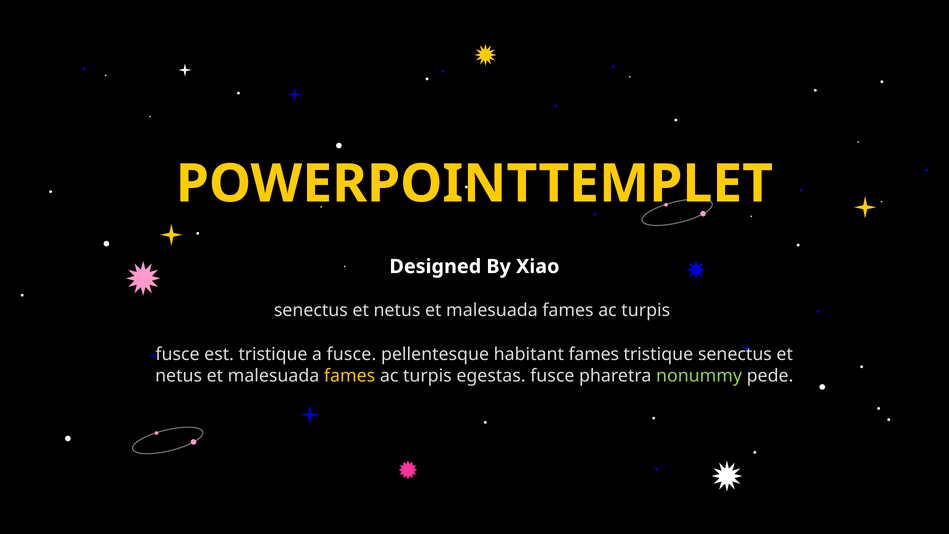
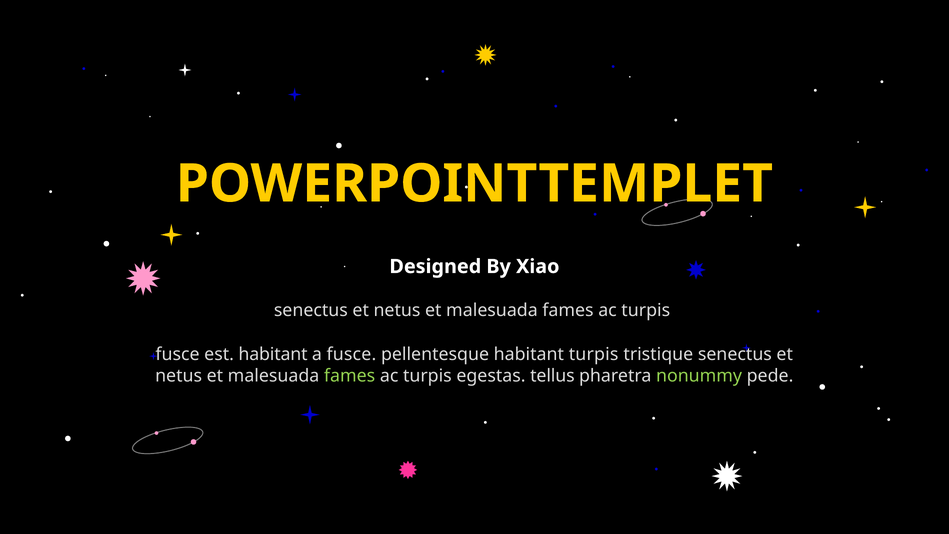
est tristique: tristique -> habitant
habitant fames: fames -> turpis
fames at (350, 376) colour: yellow -> light green
egestas fusce: fusce -> tellus
